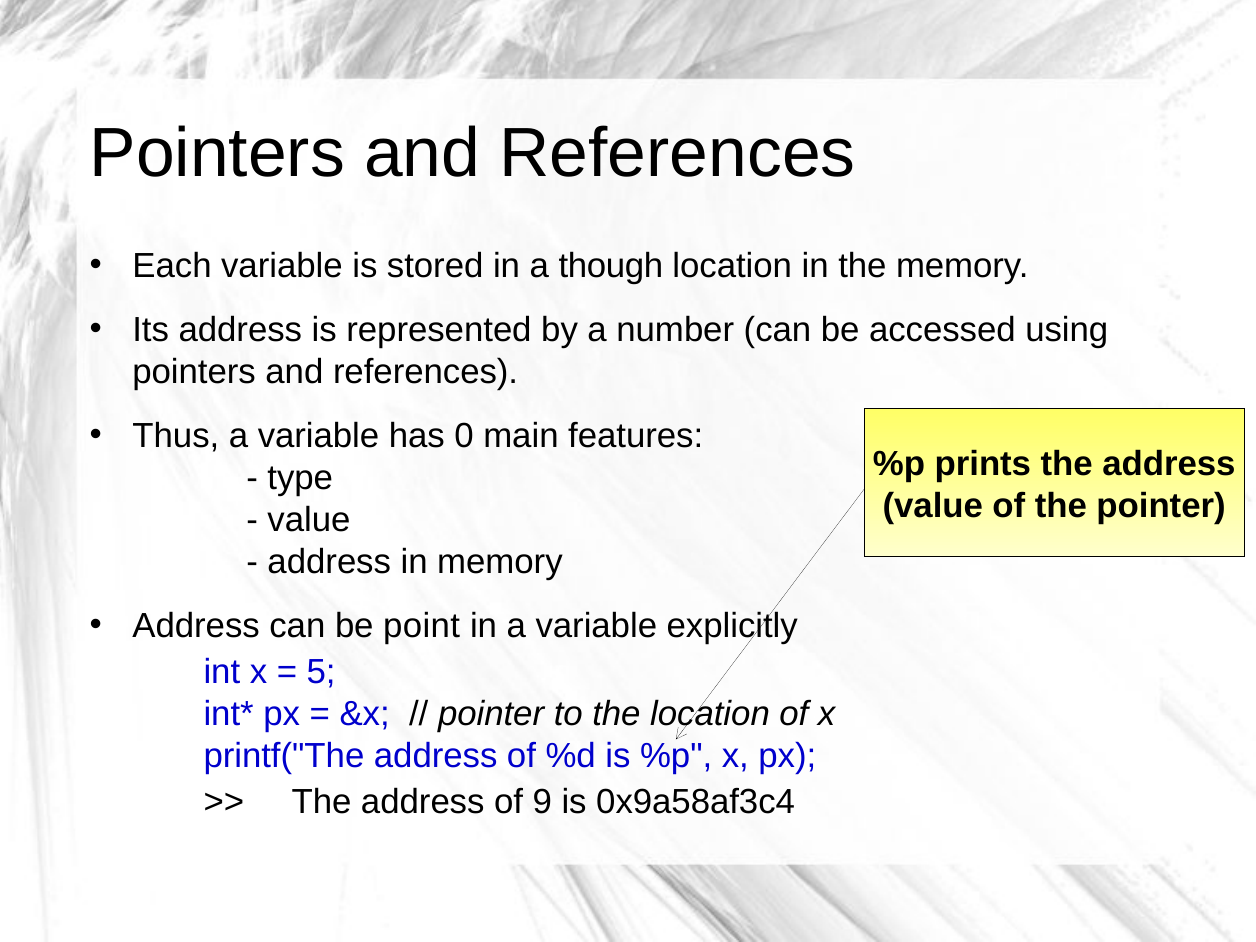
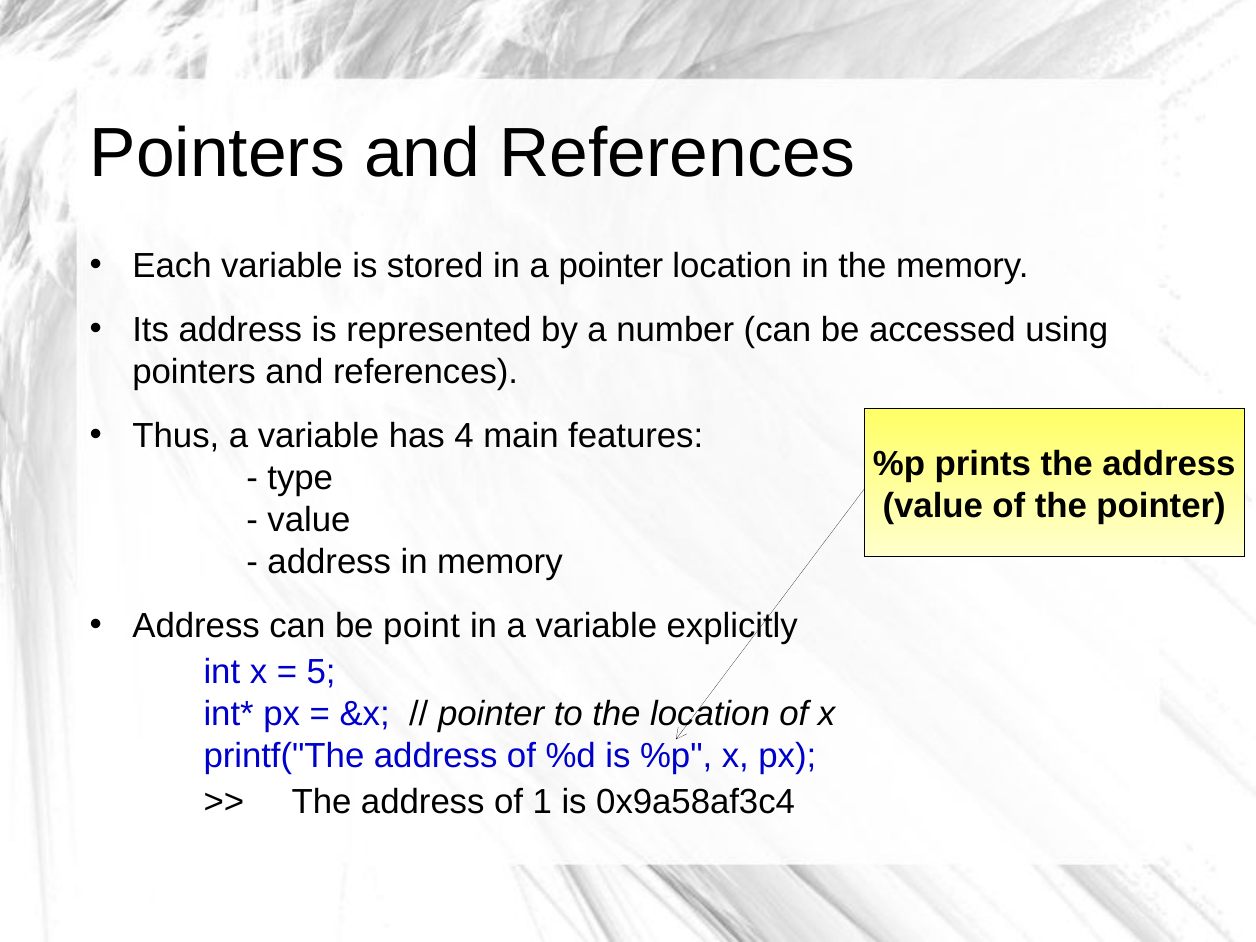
a though: though -> pointer
0: 0 -> 4
9: 9 -> 1
